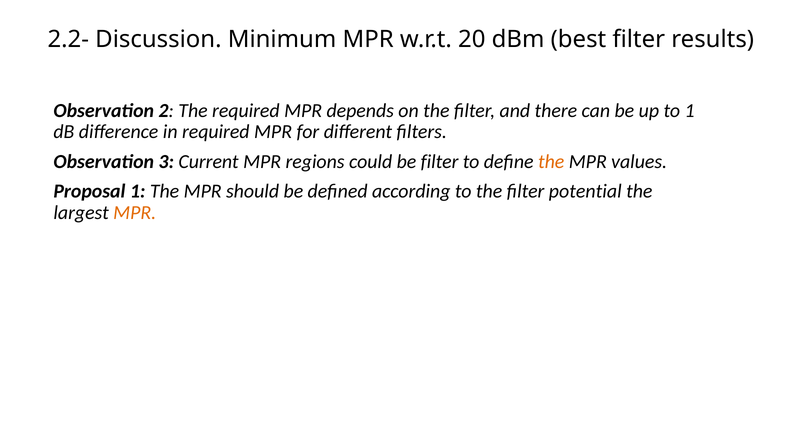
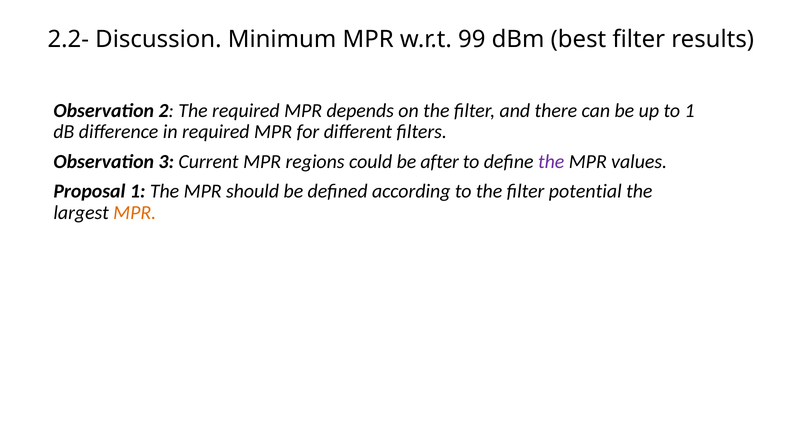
20: 20 -> 99
be filter: filter -> after
the at (551, 162) colour: orange -> purple
